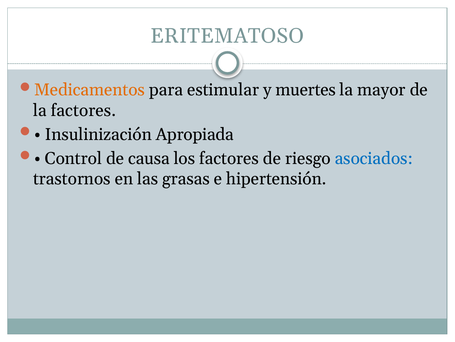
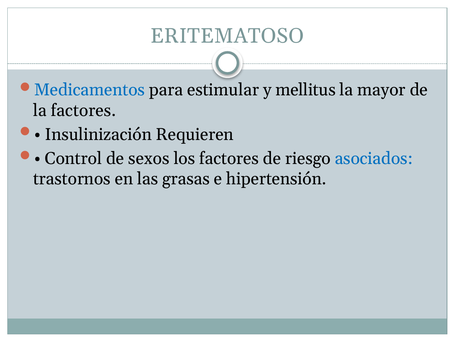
Medicamentos colour: orange -> blue
muertes: muertes -> mellitus
Apropiada: Apropiada -> Requieren
causa: causa -> sexos
